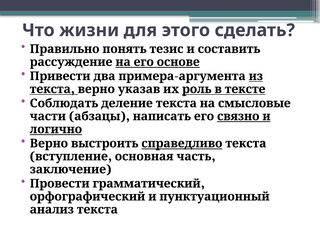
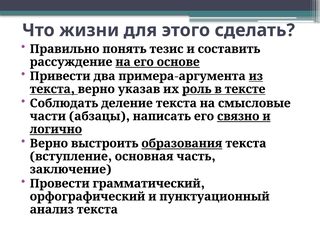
справедливо: справедливо -> образования
